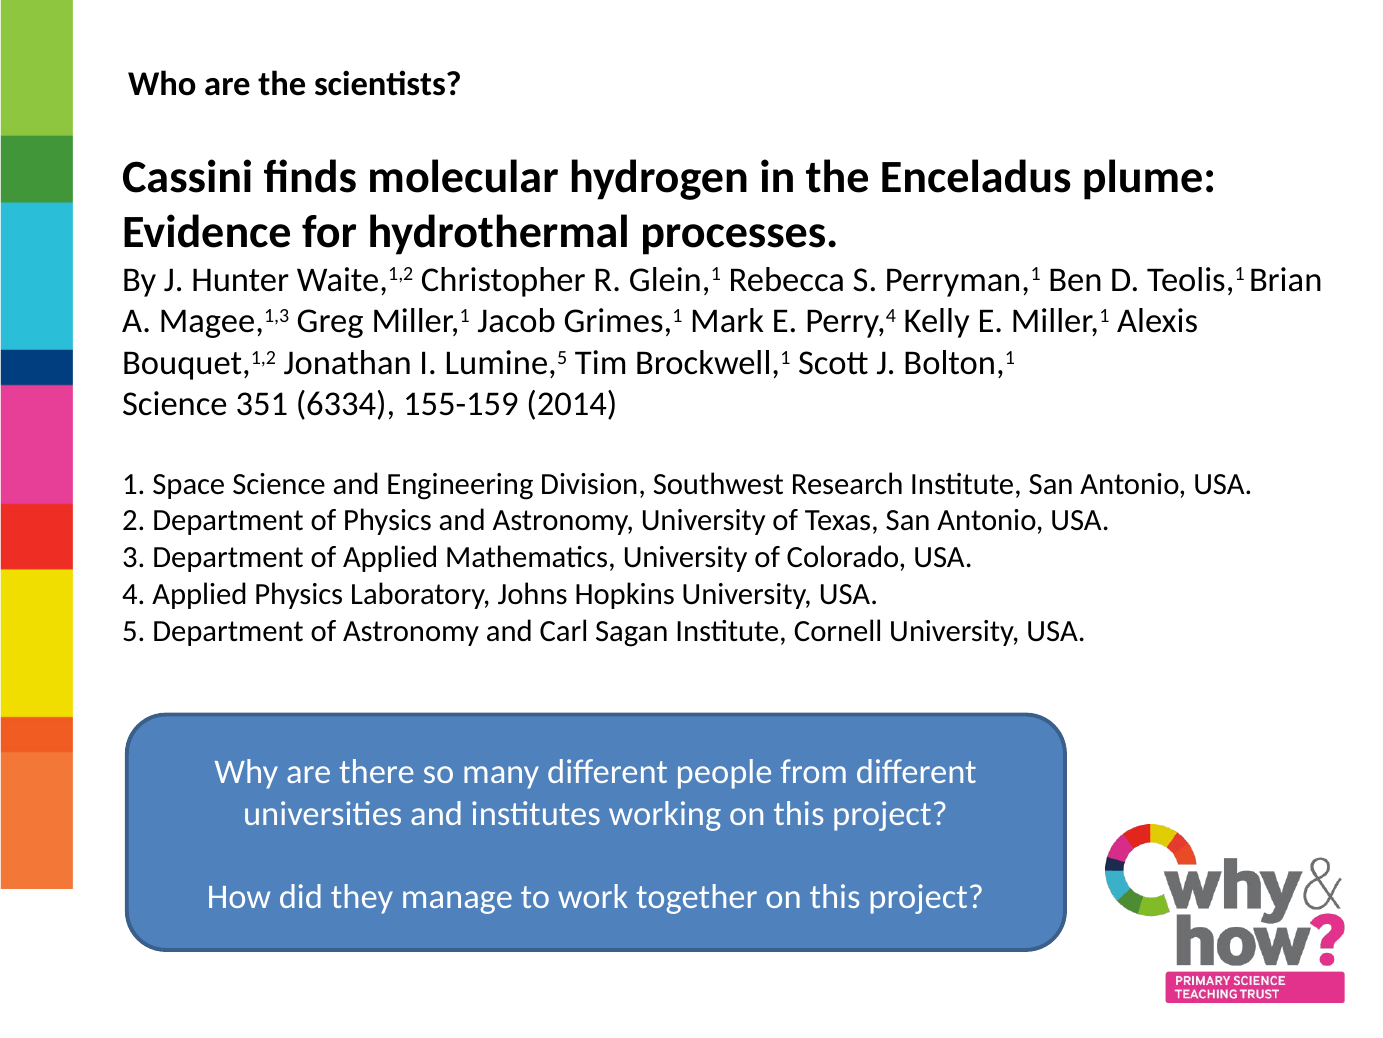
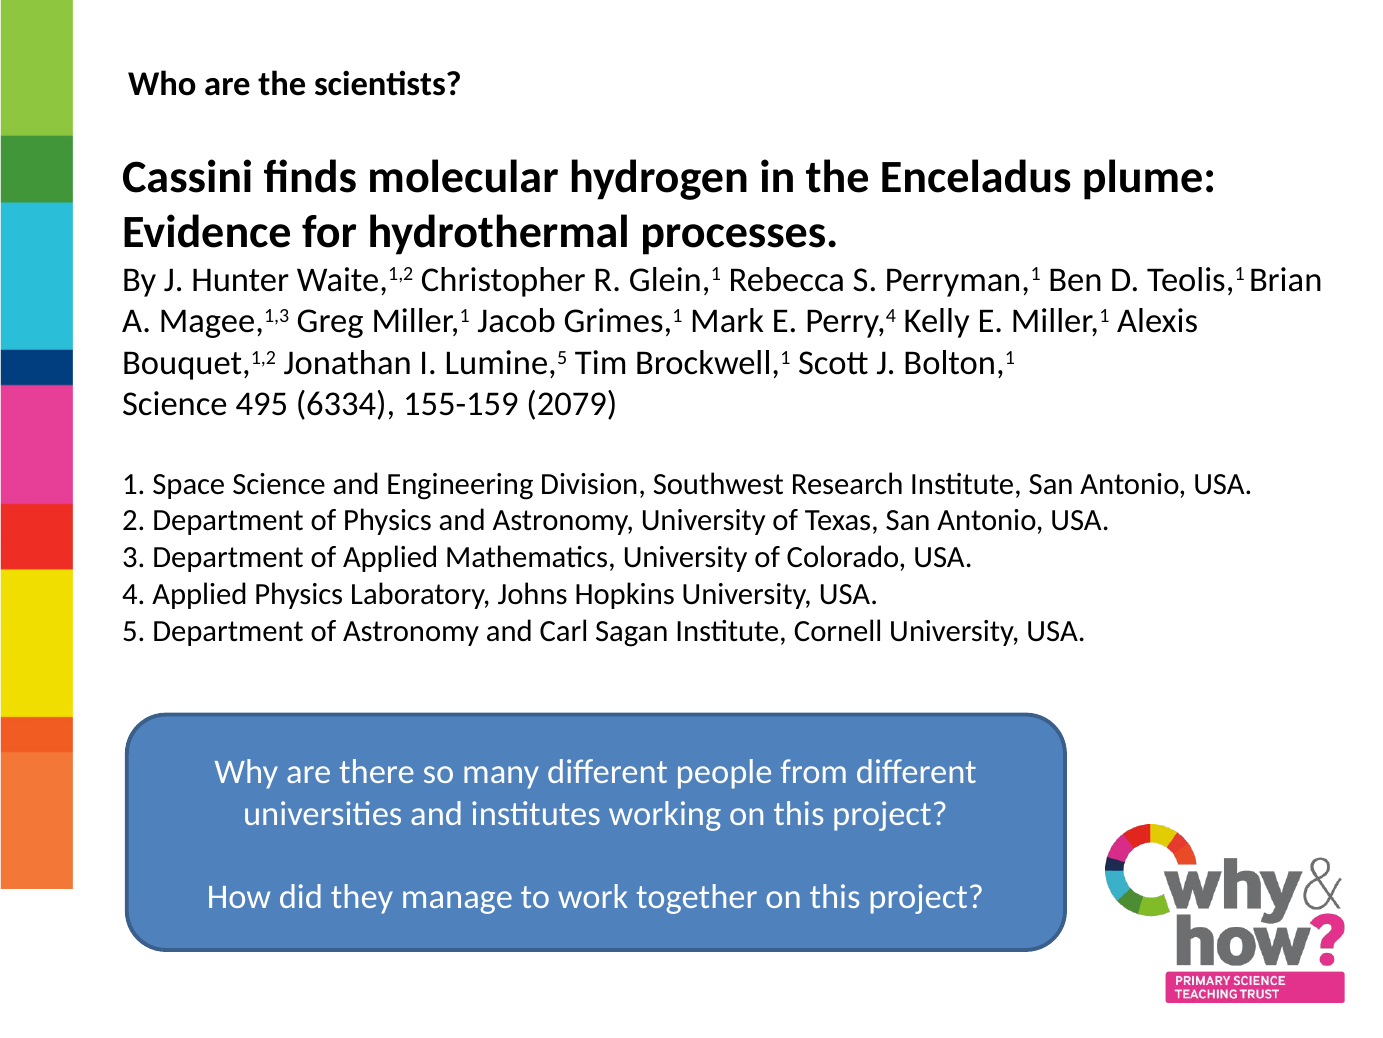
351: 351 -> 495
2014: 2014 -> 2079
